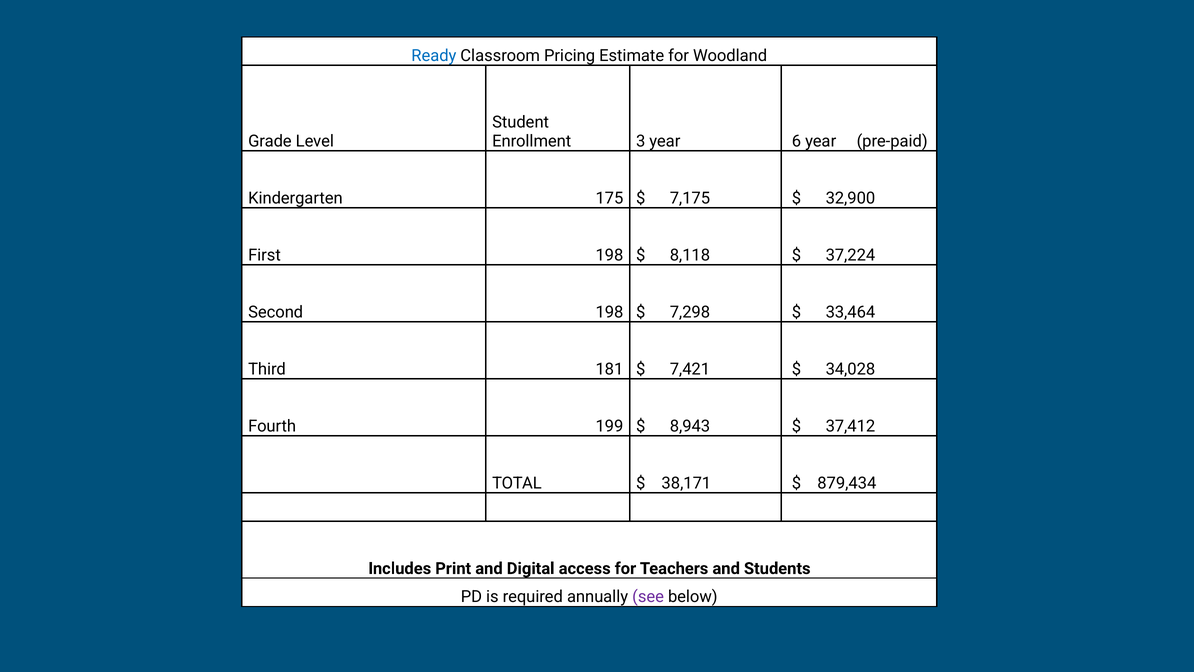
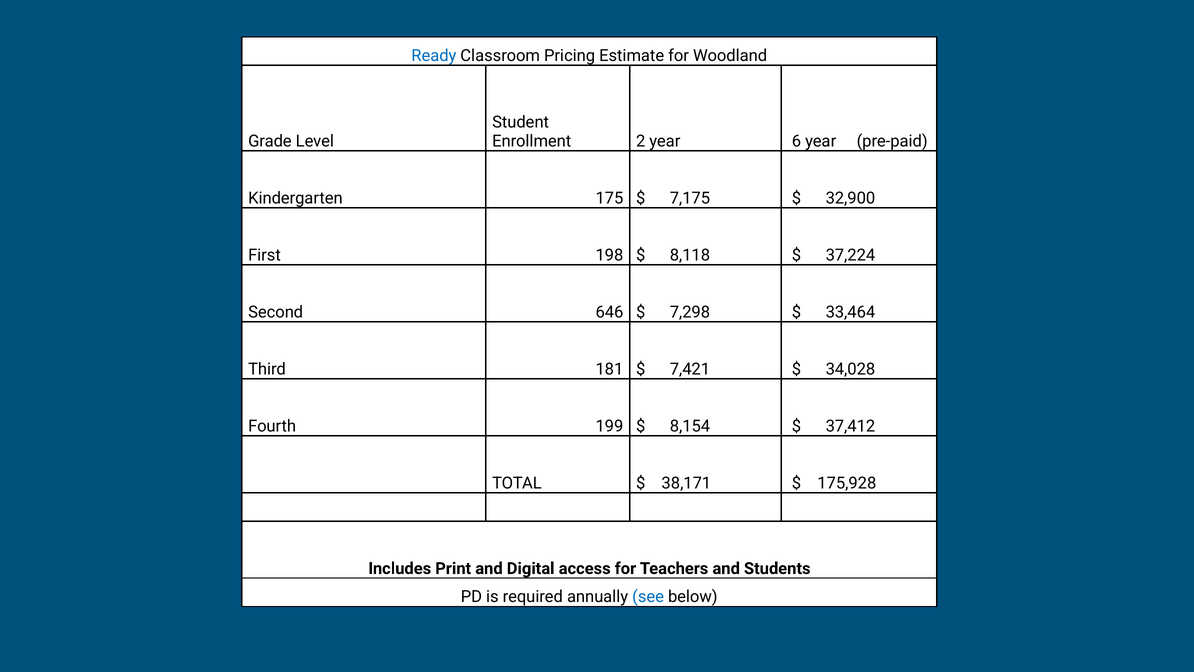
3: 3 -> 2
Second 198: 198 -> 646
8,943: 8,943 -> 8,154
879,434: 879,434 -> 175,928
see colour: purple -> blue
